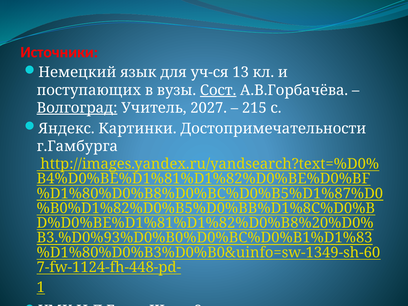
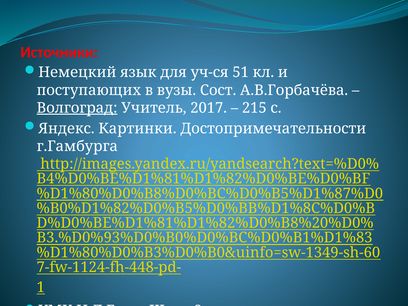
13: 13 -> 51
Сост underline: present -> none
2027: 2027 -> 2017
